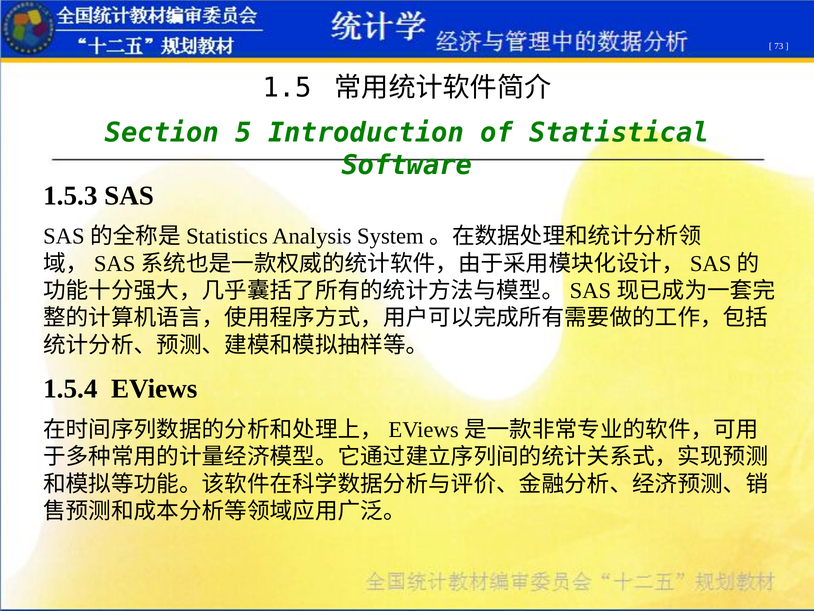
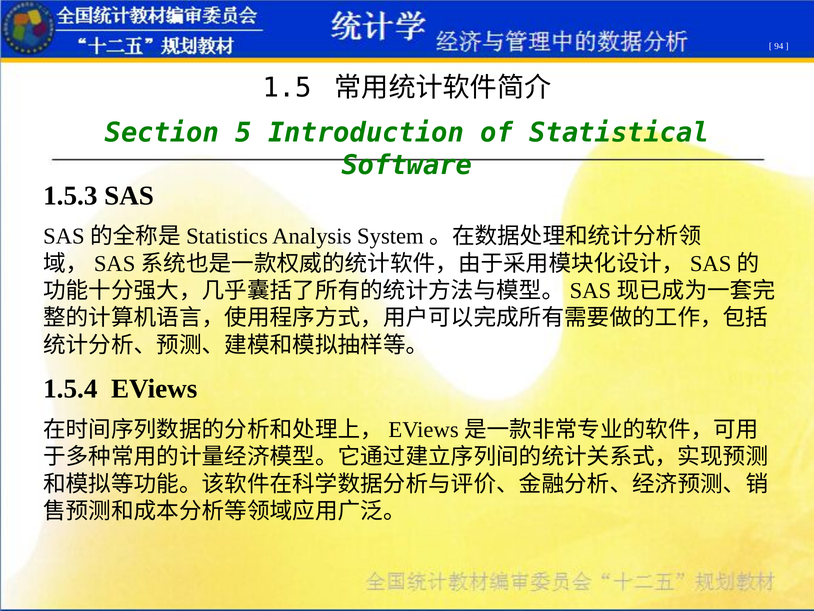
73: 73 -> 94
